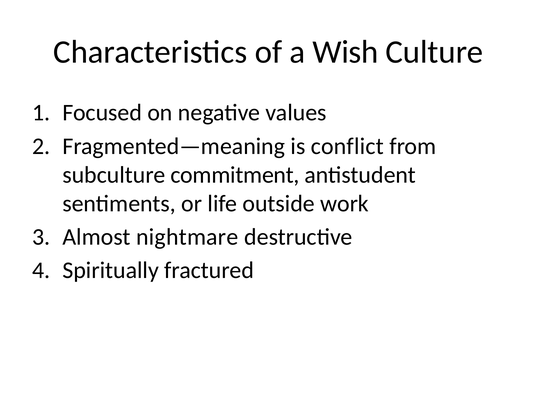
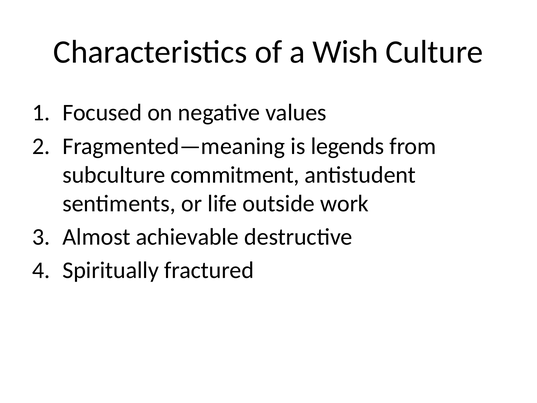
conflict: conflict -> legends
nightmare: nightmare -> achievable
